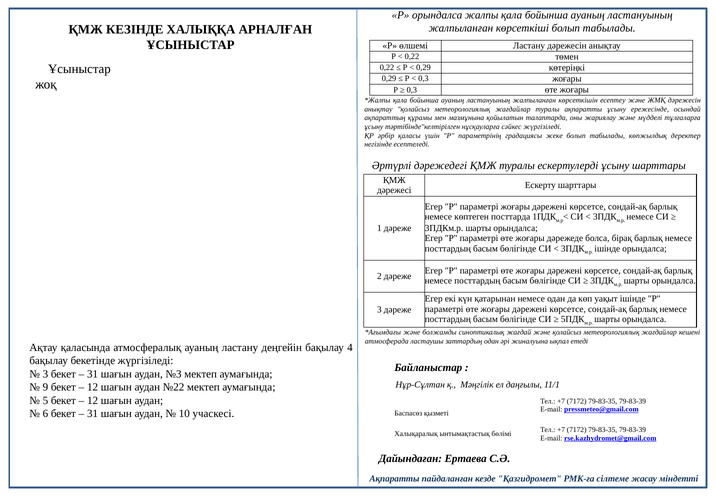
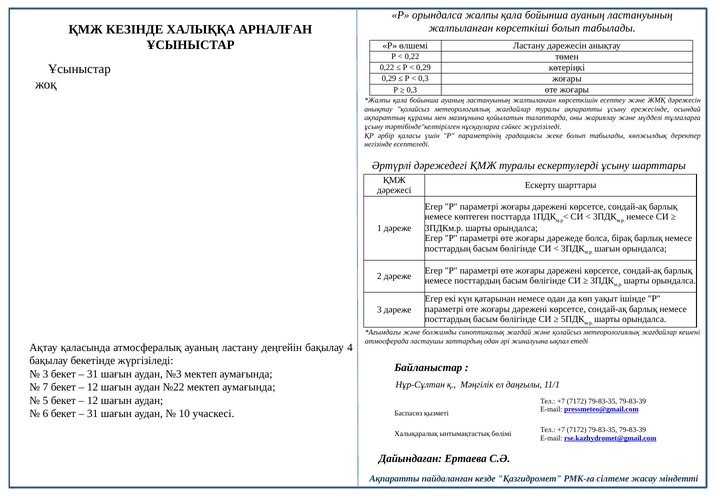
ішінде at (607, 248): ішінде -> шағын
9: 9 -> 7
